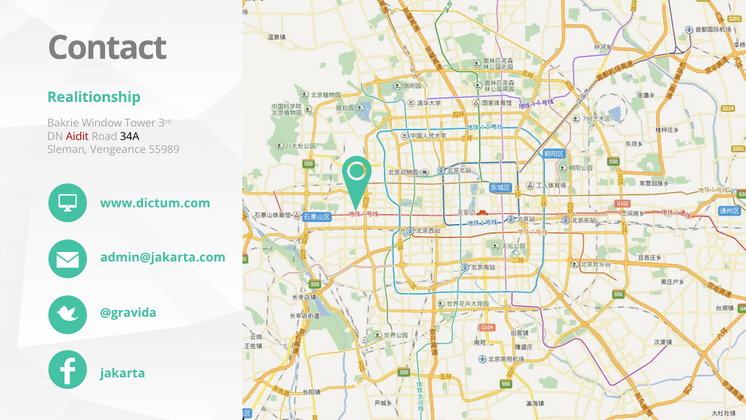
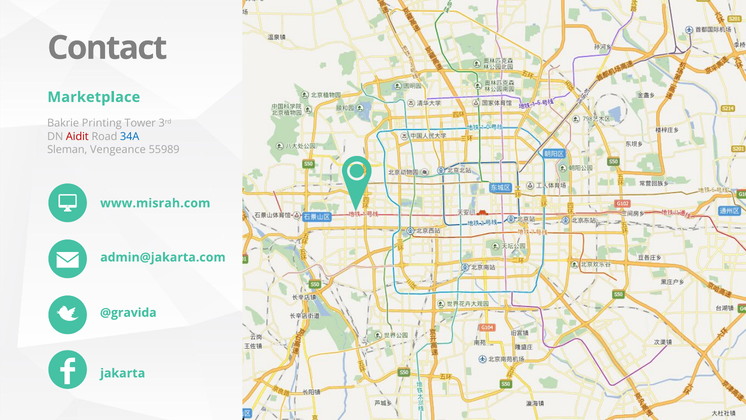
Realitionship: Realitionship -> Marketplace
Window: Window -> Printing
34A colour: black -> blue
www.dictum.com: www.dictum.com -> www.misrah.com
